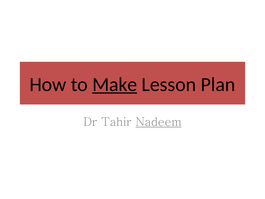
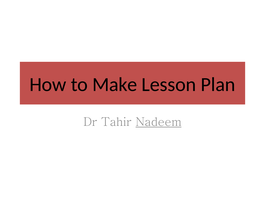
Make underline: present -> none
